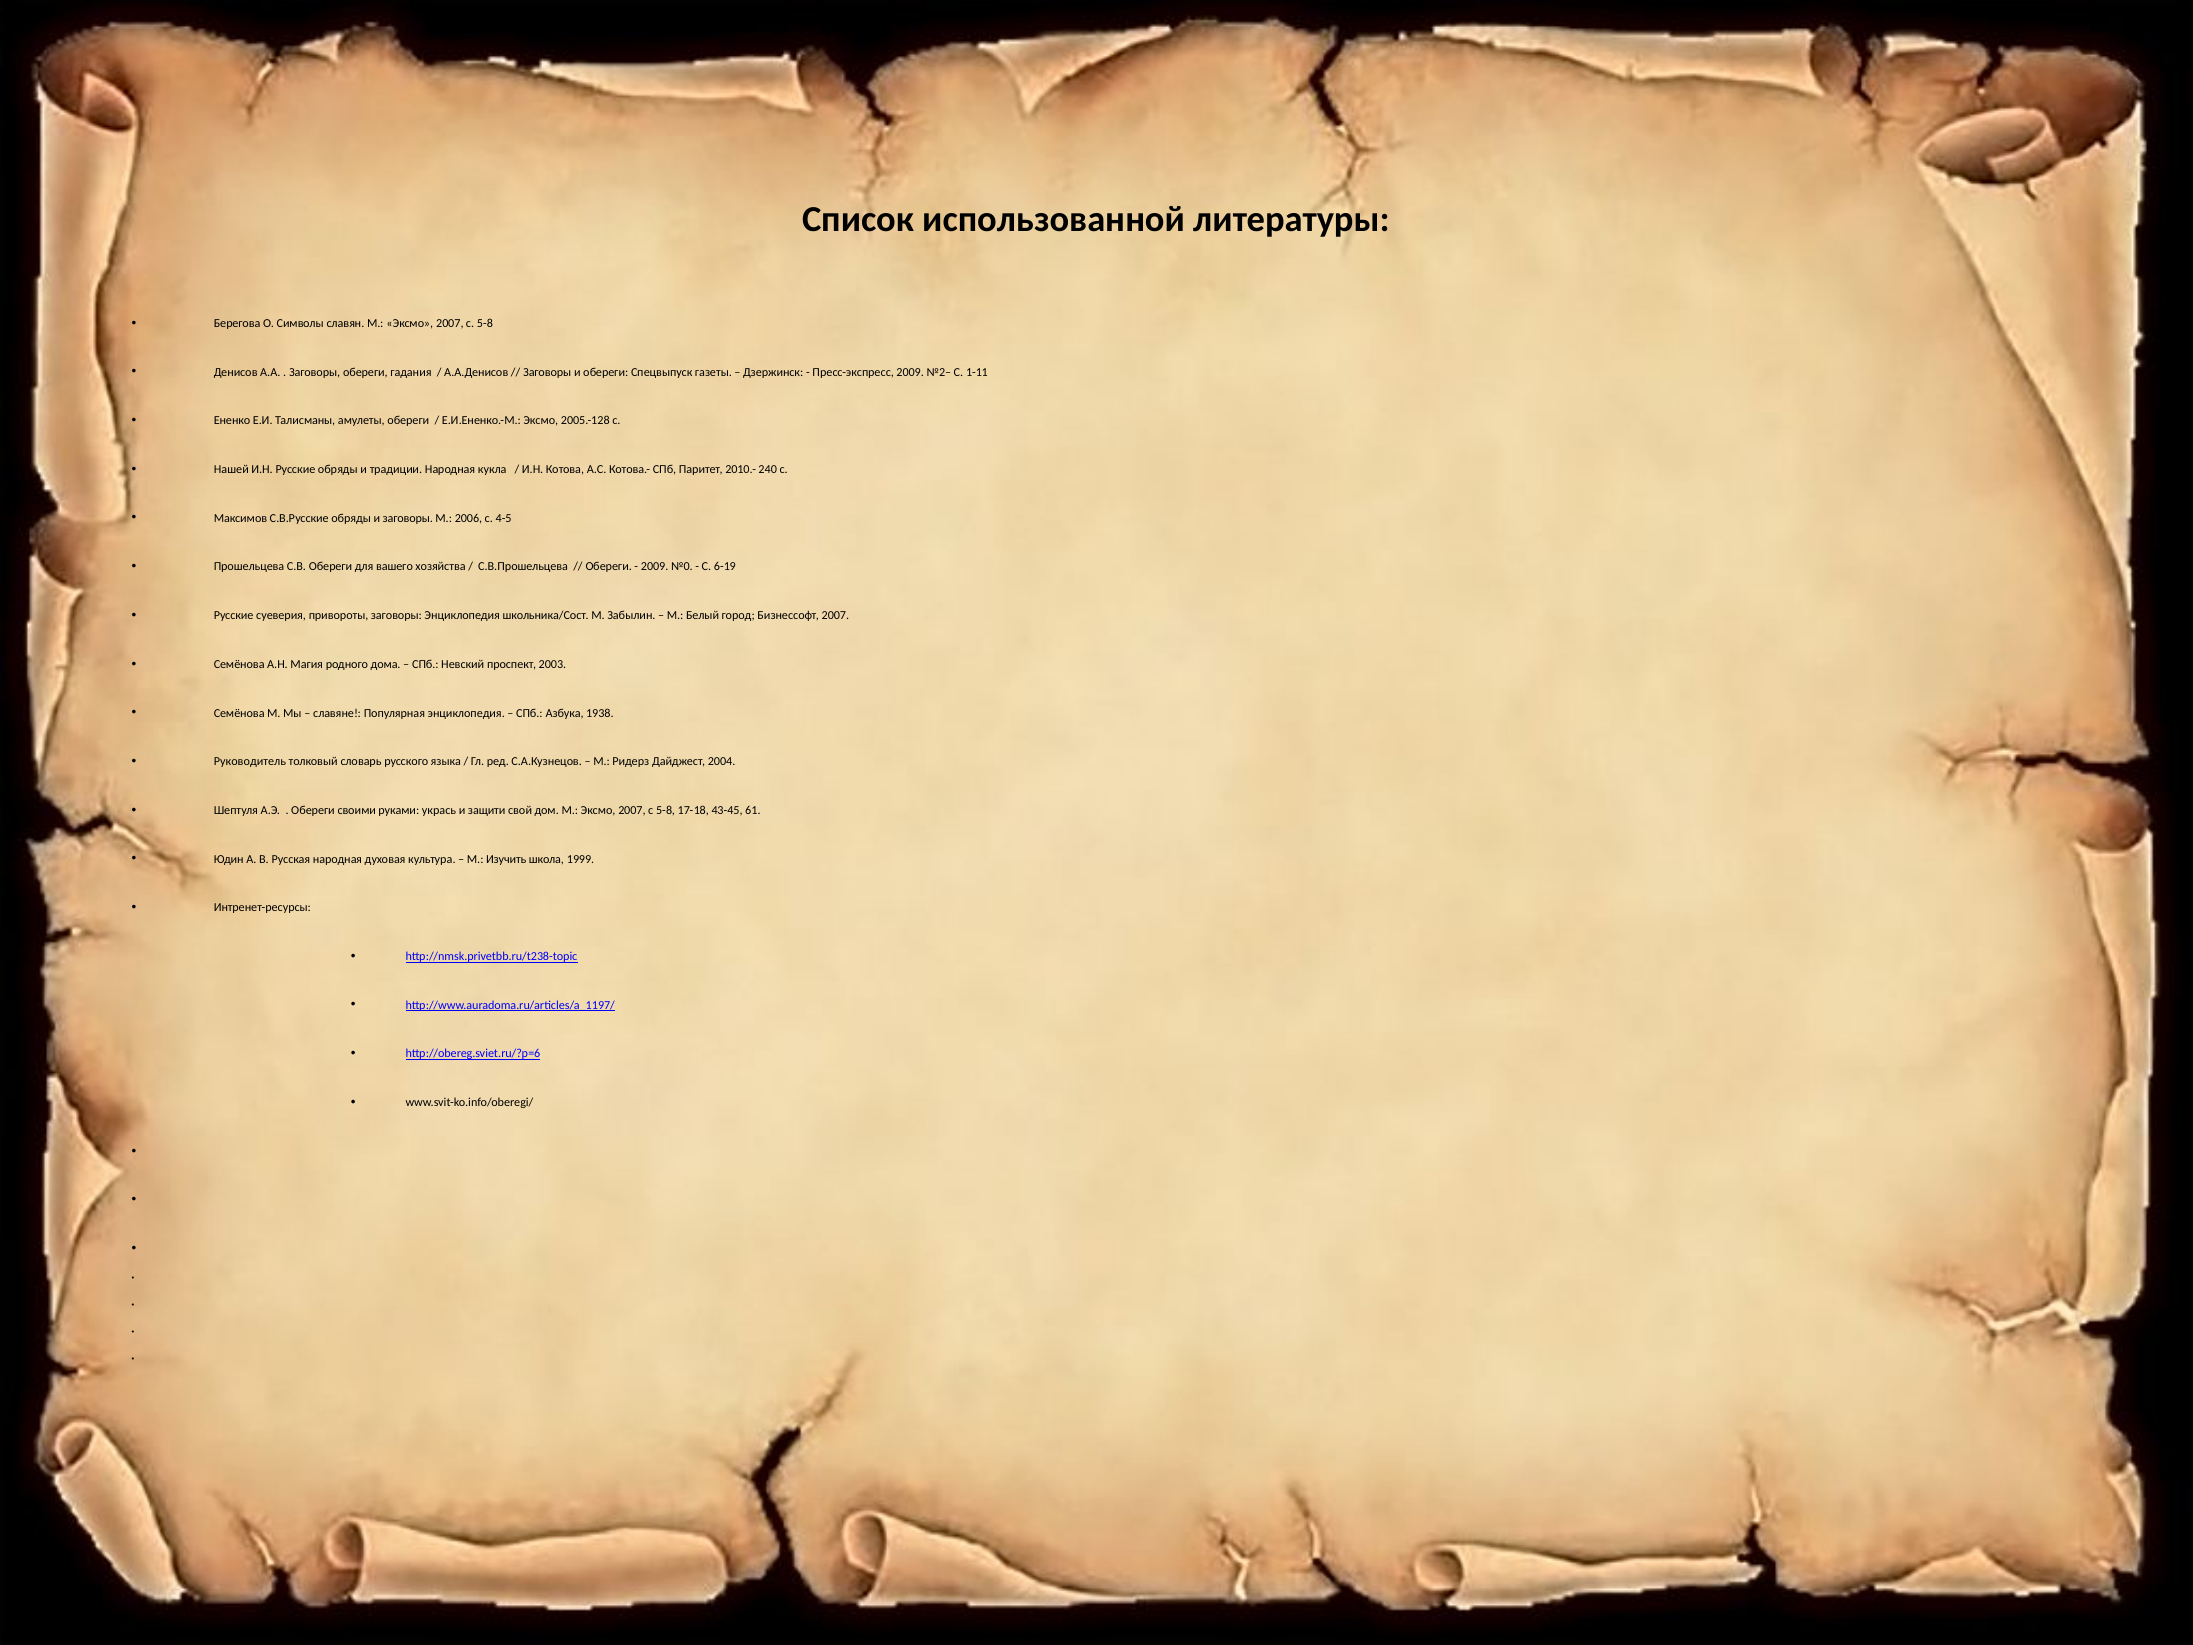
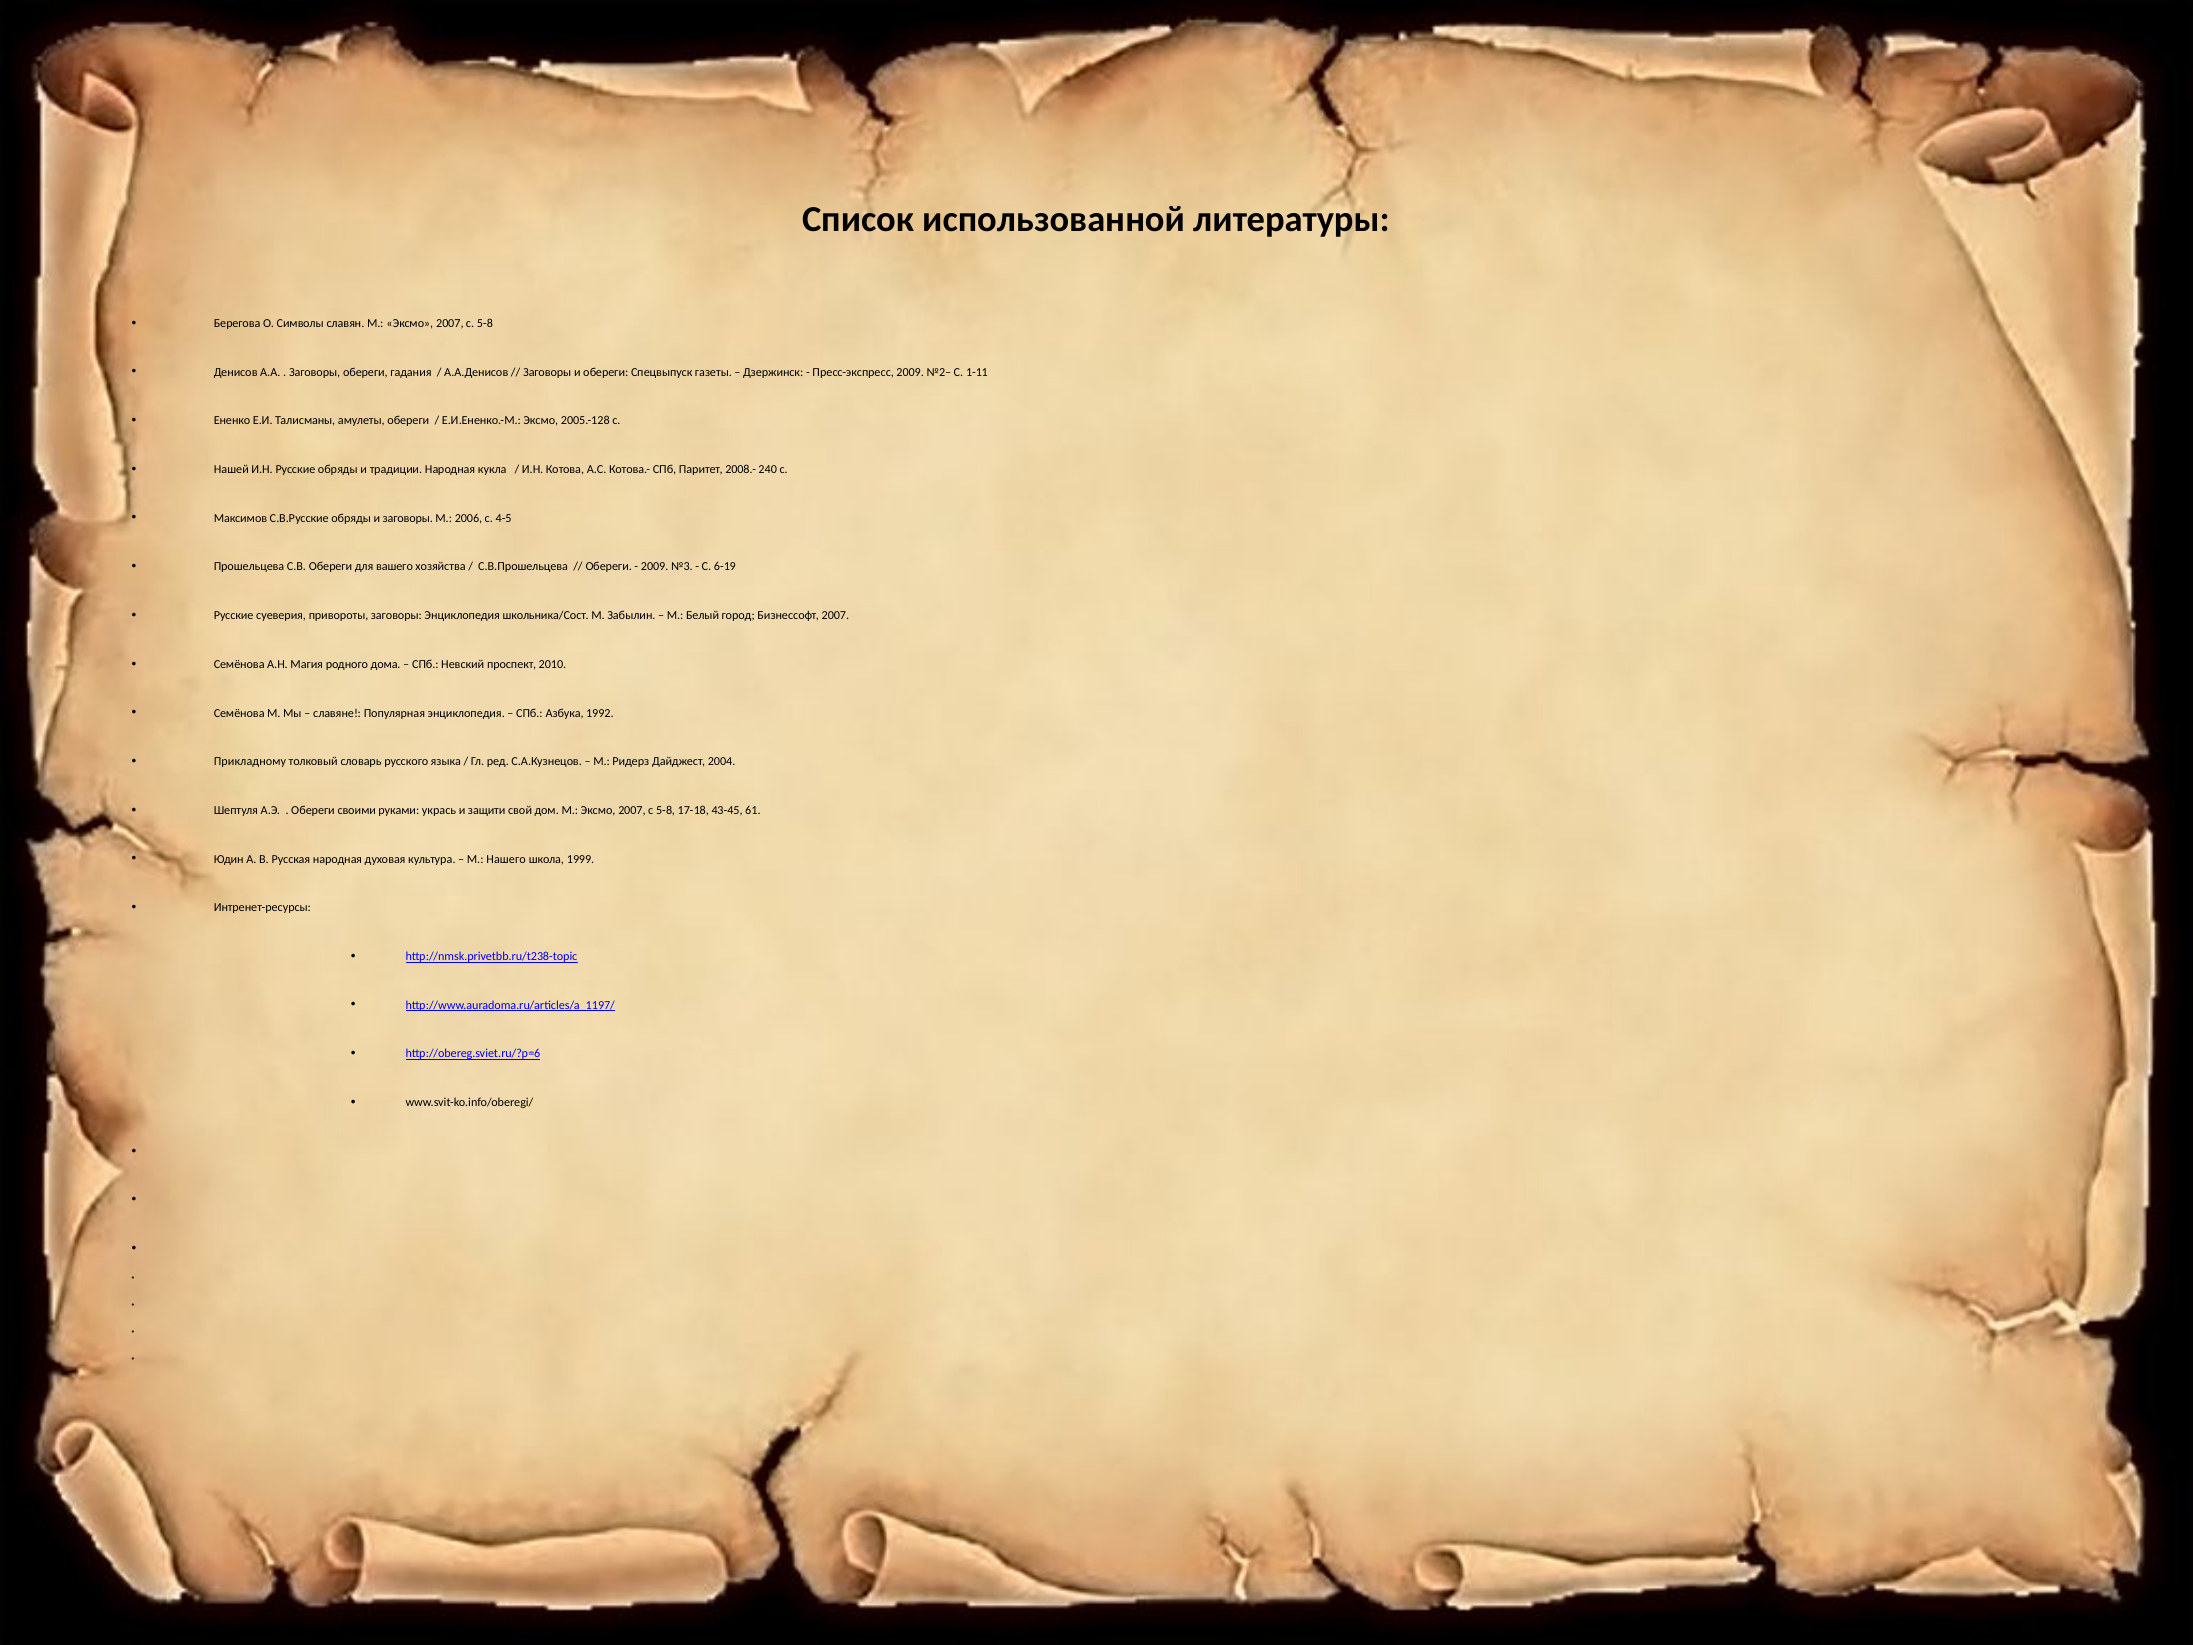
2010.-: 2010.- -> 2008.-
№0: №0 -> №3
2003: 2003 -> 2010
1938: 1938 -> 1992
Руководитель: Руководитель -> Прикладному
Изучить: Изучить -> Нашего
